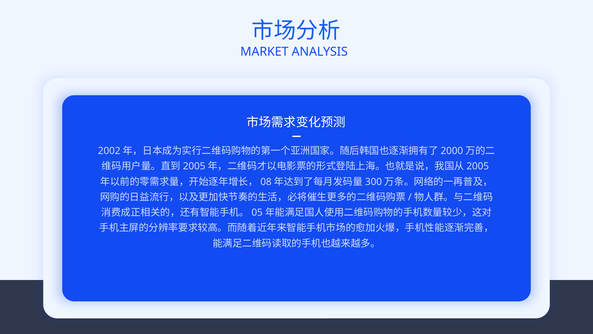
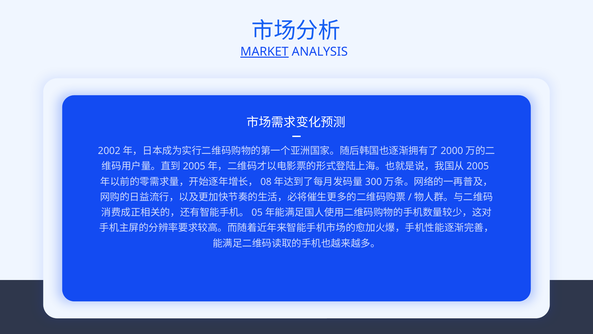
MARKET underline: none -> present
